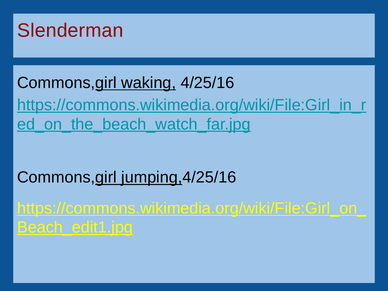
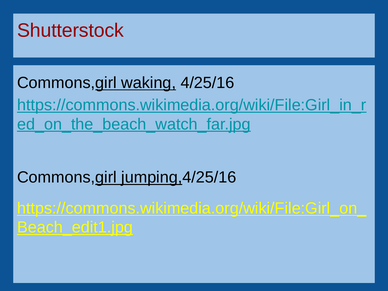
Slenderman: Slenderman -> Shutterstock
